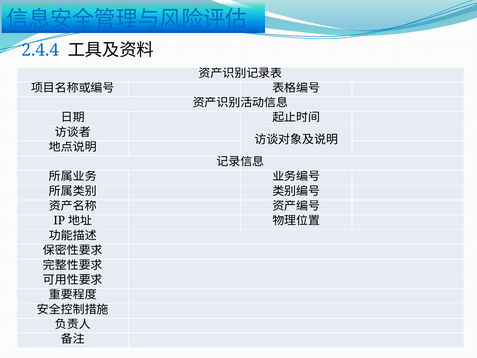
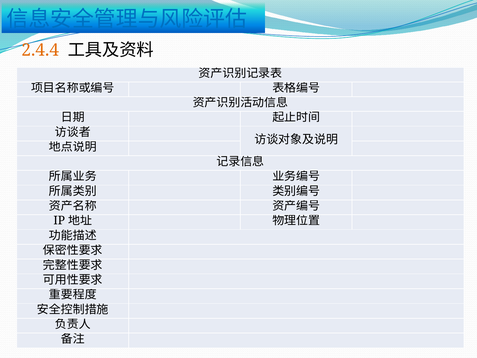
2.4.4 colour: blue -> orange
